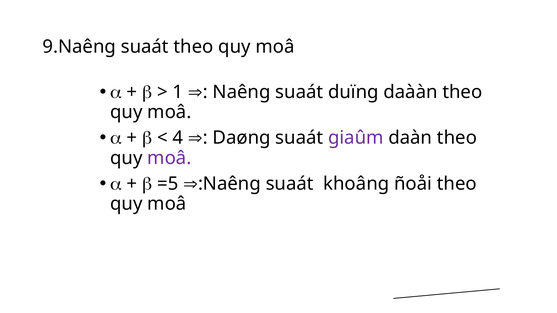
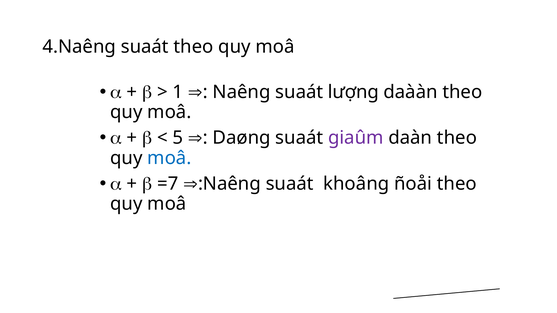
9.Naêng: 9.Naêng -> 4.Naêng
duïng: duïng -> lượng
4: 4 -> 5
moâ at (169, 158) colour: purple -> blue
=5: =5 -> =7
